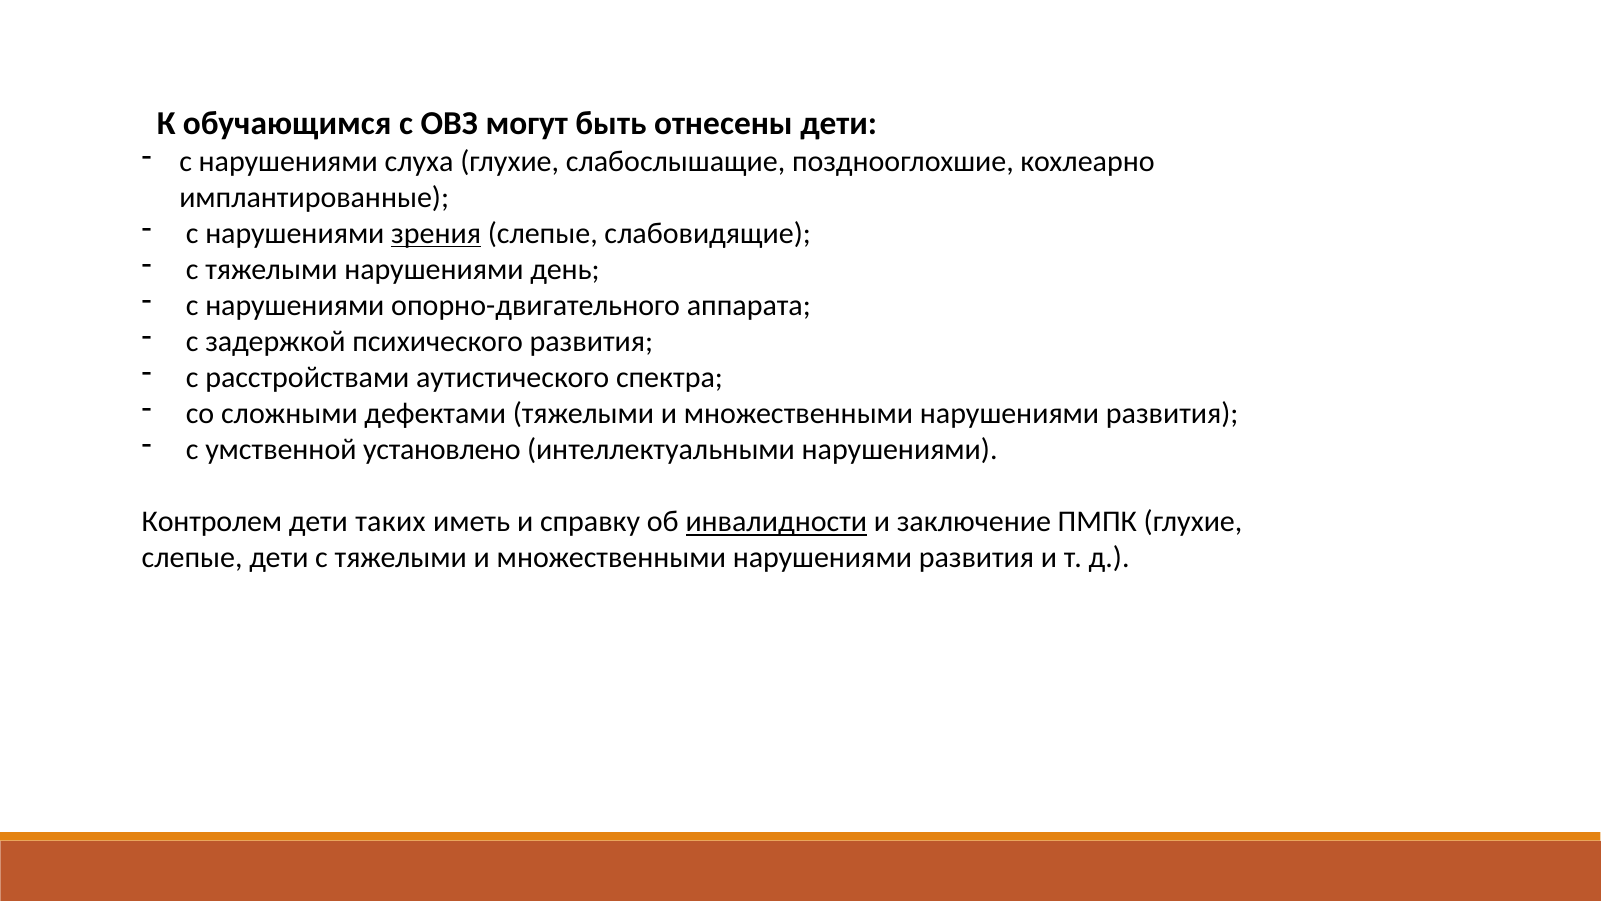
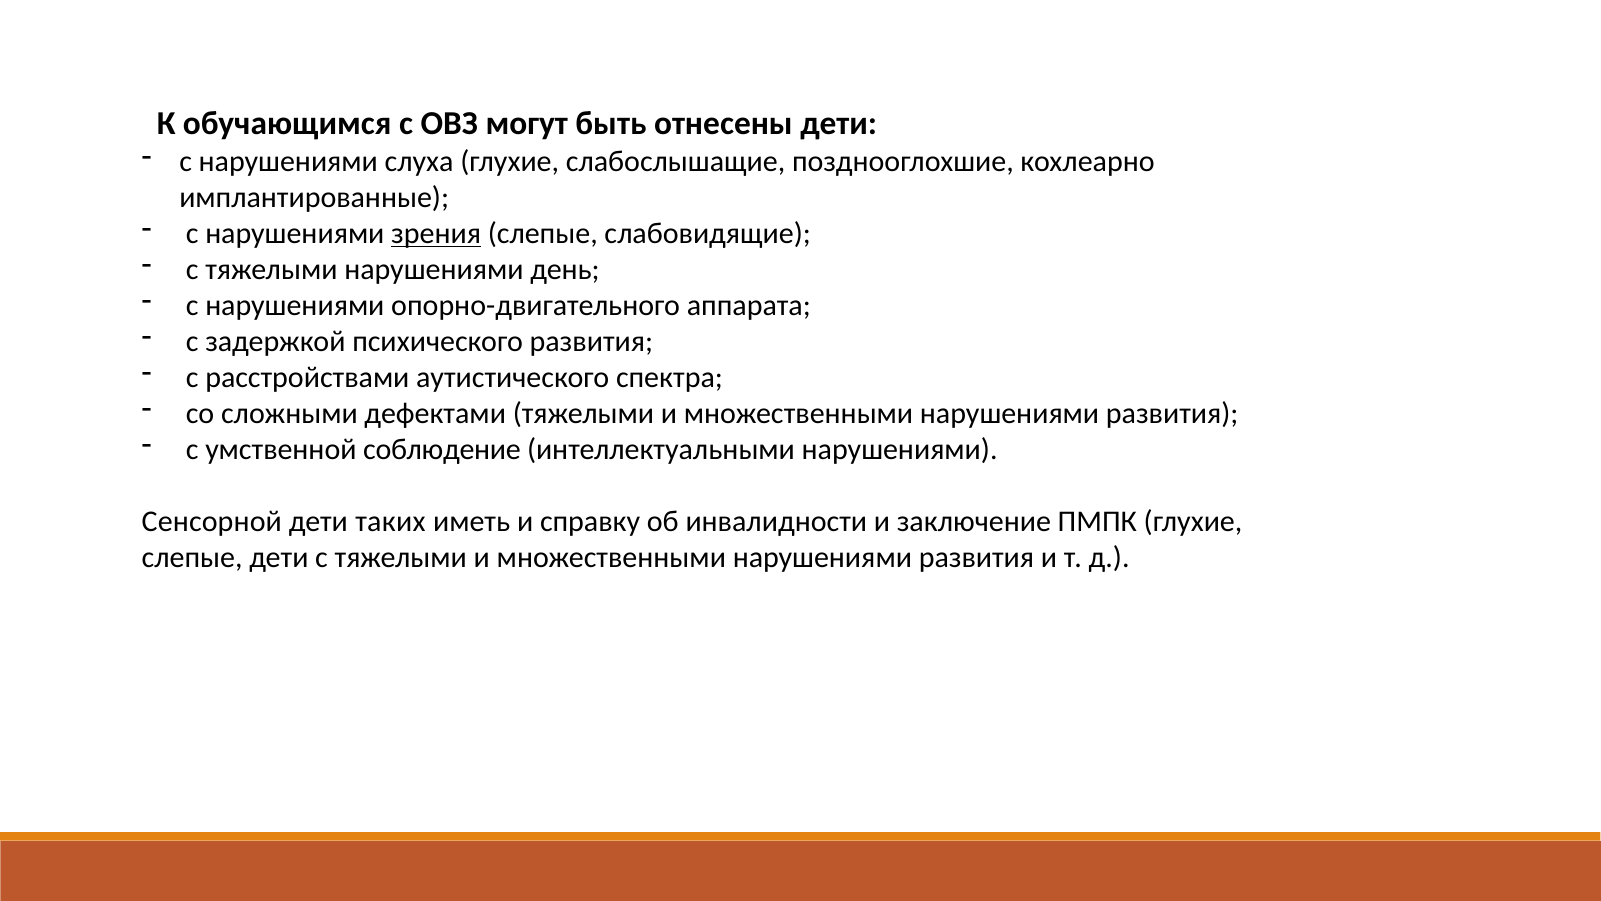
установлено: установлено -> соблюдение
Контролем: Контролем -> Сенсорной
инвалидности underline: present -> none
